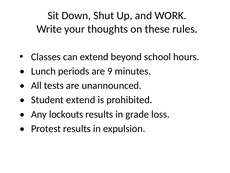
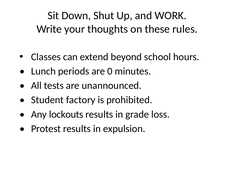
9: 9 -> 0
Student extend: extend -> factory
